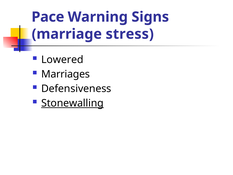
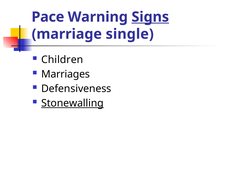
Signs underline: none -> present
stress: stress -> single
Lowered: Lowered -> Children
